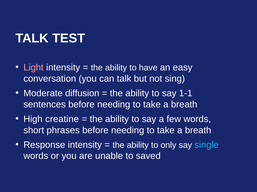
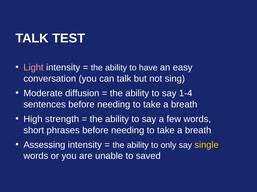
1-1: 1-1 -> 1-4
creatine: creatine -> strength
Response: Response -> Assessing
single colour: light blue -> yellow
